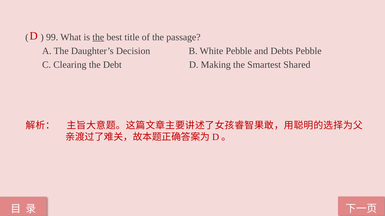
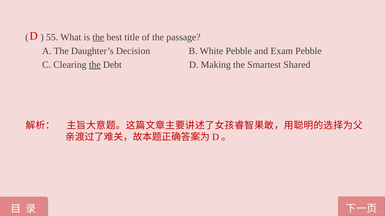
99: 99 -> 55
Debts: Debts -> Exam
the at (95, 65) underline: none -> present
